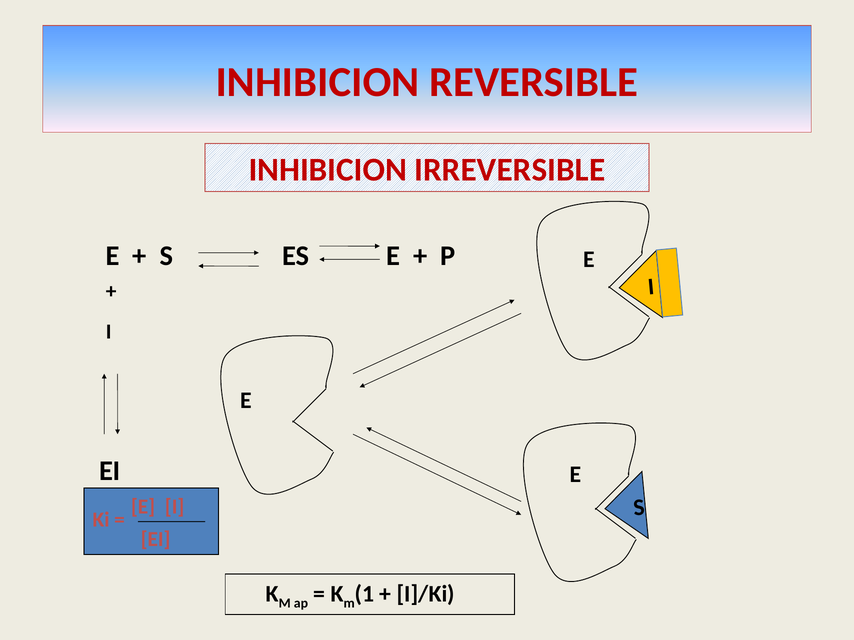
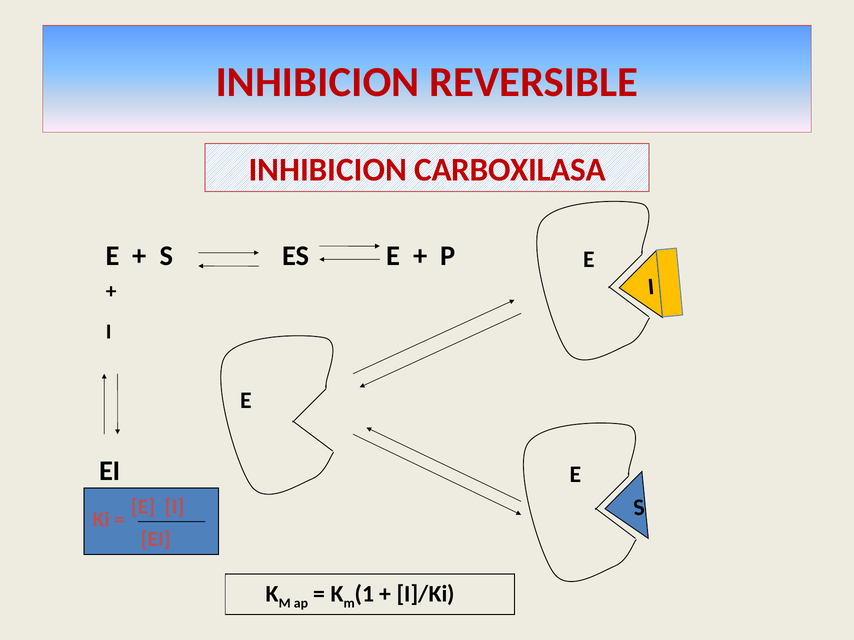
IRREVERSIBLE: IRREVERSIBLE -> CARBOXILASA
